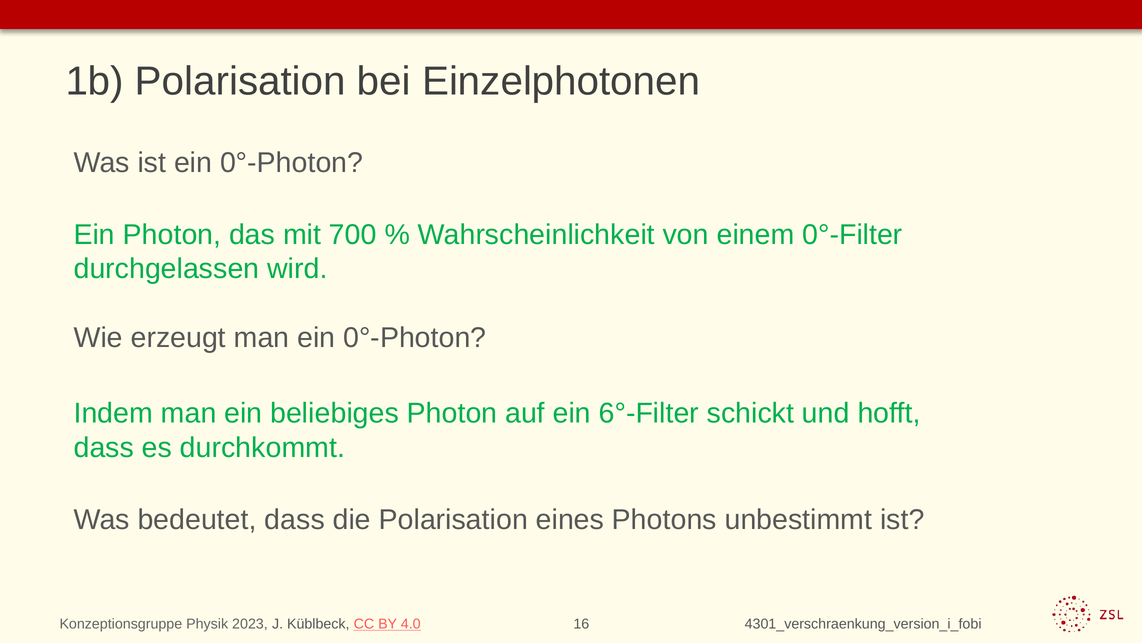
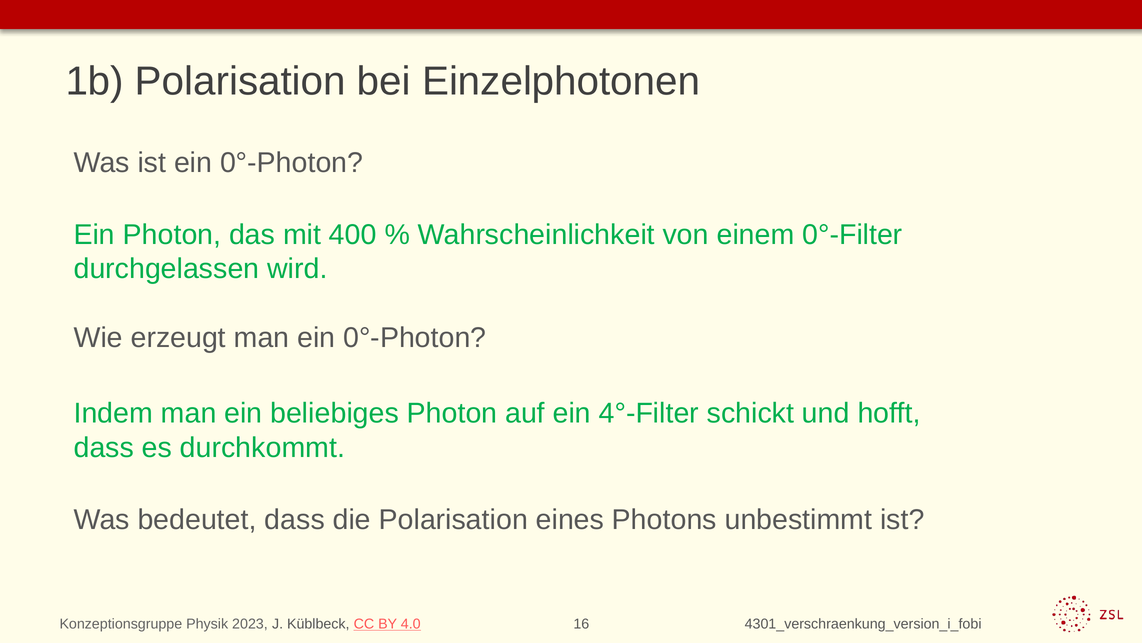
700: 700 -> 400
6°-Filter: 6°-Filter -> 4°-Filter
